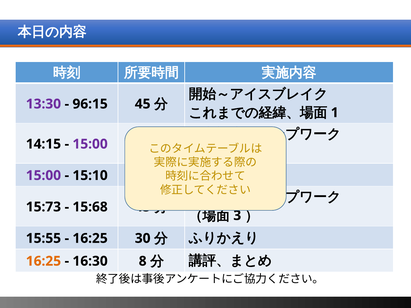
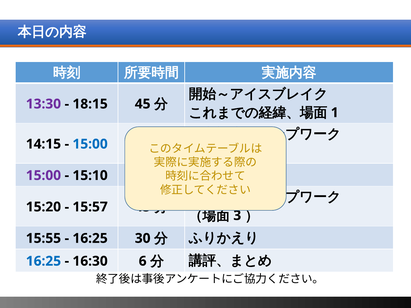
96:15: 96:15 -> 18:15
15:00 at (90, 144) colour: purple -> blue
15:73: 15:73 -> 15:20
15:68: 15:68 -> 15:57
16:25 at (43, 261) colour: orange -> blue
8: 8 -> 6
